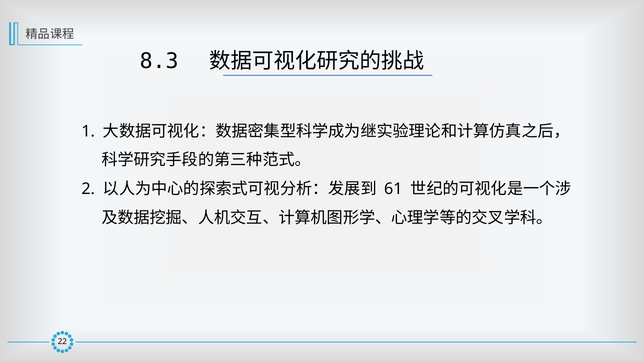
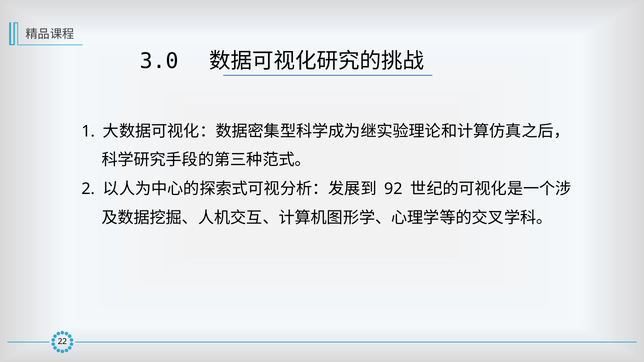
8.3: 8.3 -> 3.0
61: 61 -> 92
